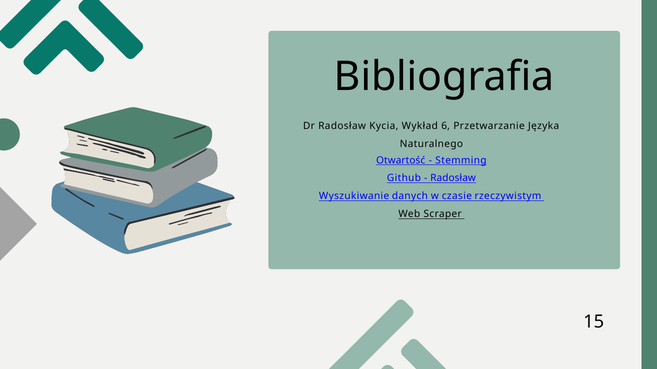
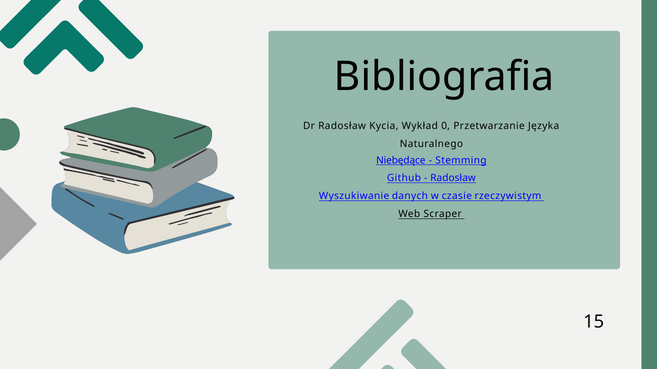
6: 6 -> 0
Otwartość: Otwartość -> Niebędące
